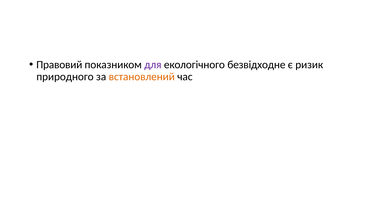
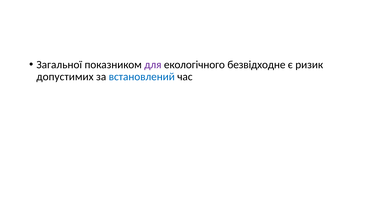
Правовий: Правовий -> Загальної
природного: природного -> допустимих
встановлений colour: orange -> blue
